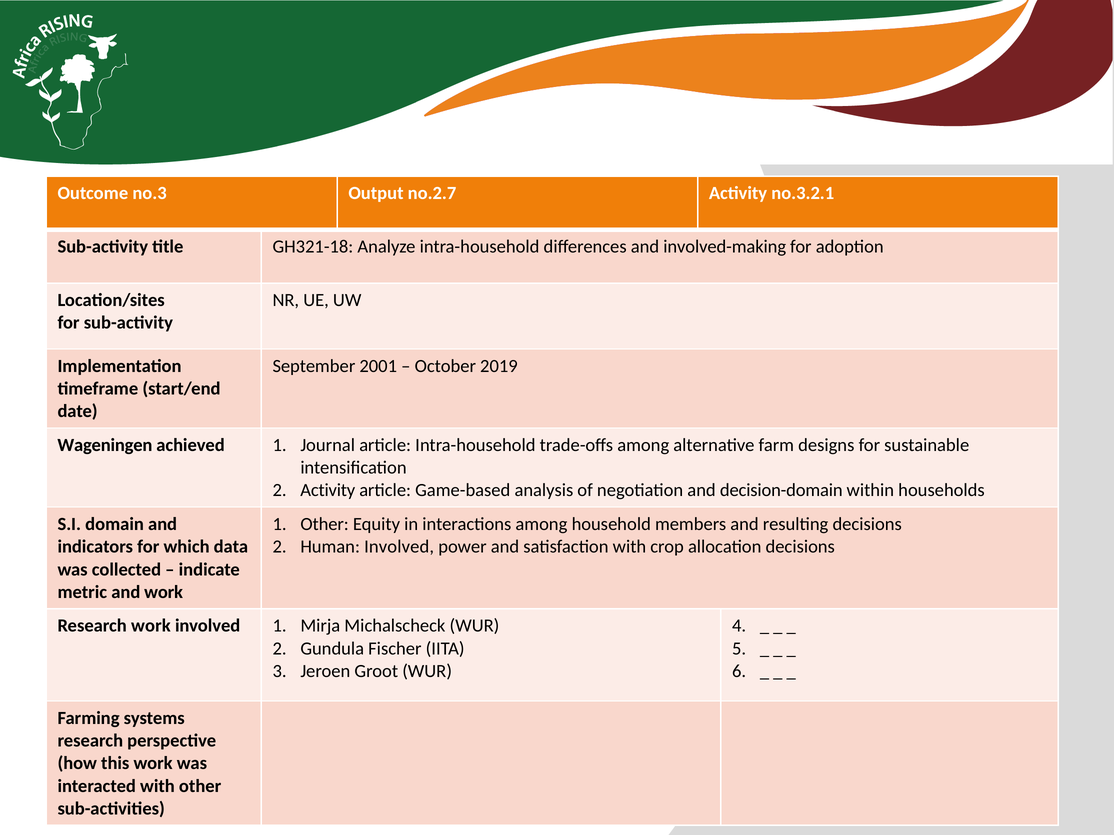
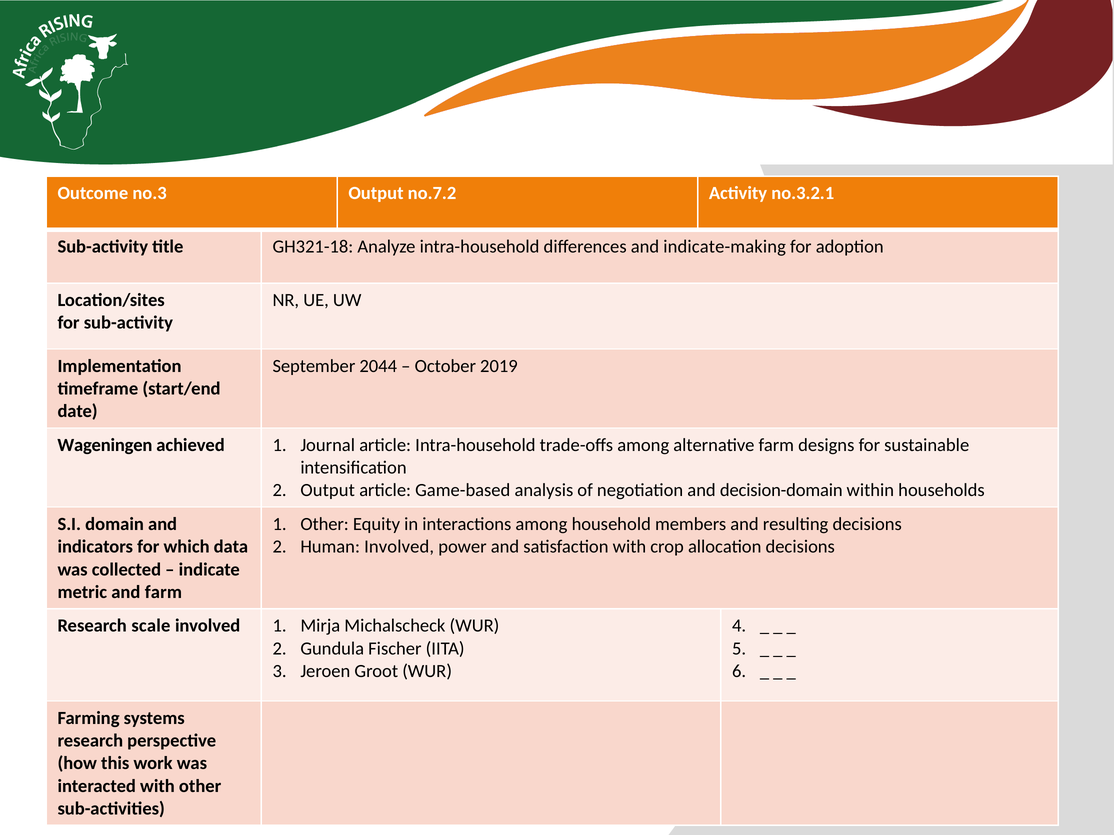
no.2.7: no.2.7 -> no.7.2
involved-making: involved-making -> indicate-making
2001: 2001 -> 2044
Activity at (328, 491): Activity -> Output
and work: work -> farm
Research work: work -> scale
